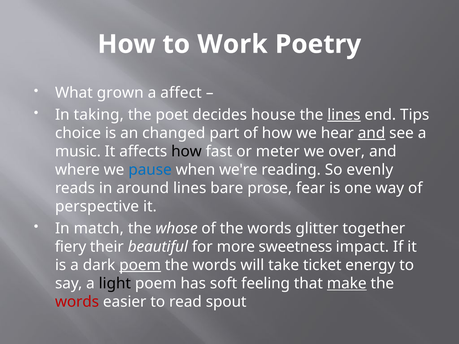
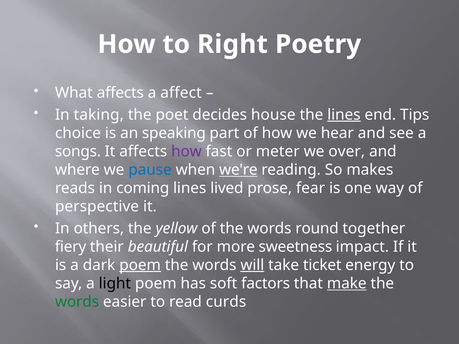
Work: Work -> Right
What grown: grown -> affects
changed: changed -> speaking
and at (372, 133) underline: present -> none
music: music -> songs
how at (186, 151) colour: black -> purple
we're underline: none -> present
evenly: evenly -> makes
around: around -> coming
bare: bare -> lived
match: match -> others
whose: whose -> yellow
glitter: glitter -> round
will underline: none -> present
feeling: feeling -> factors
words at (77, 302) colour: red -> green
spout: spout -> curds
